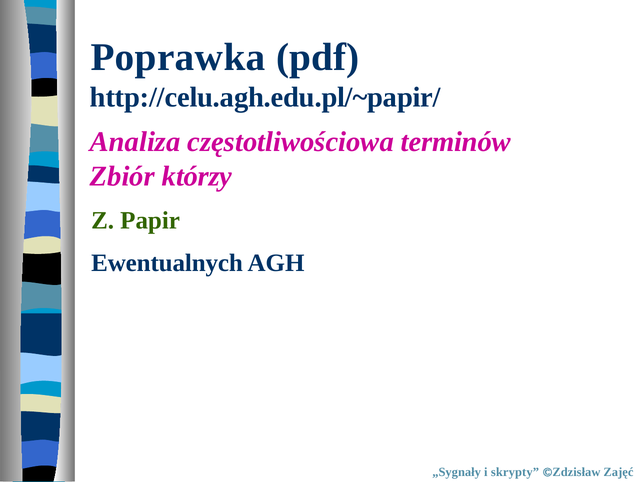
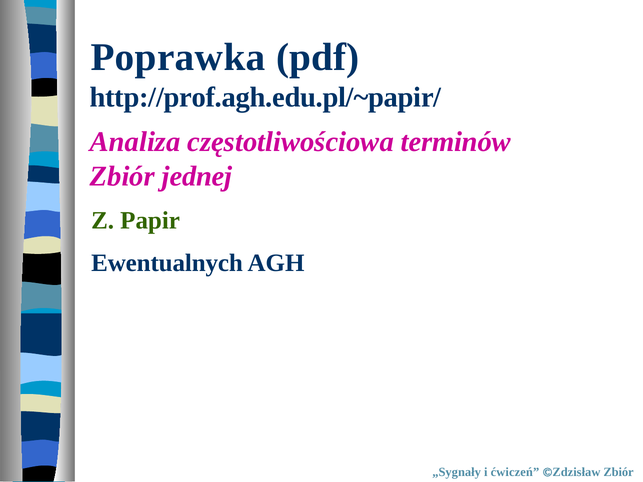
http://celu.agh.edu.pl/~papir/: http://celu.agh.edu.pl/~papir/ -> http://prof.agh.edu.pl/~papir/
którzy: którzy -> jednej
skrypty: skrypty -> ćwiczeń
Zdzisław Zajęć: Zajęć -> Zbiór
